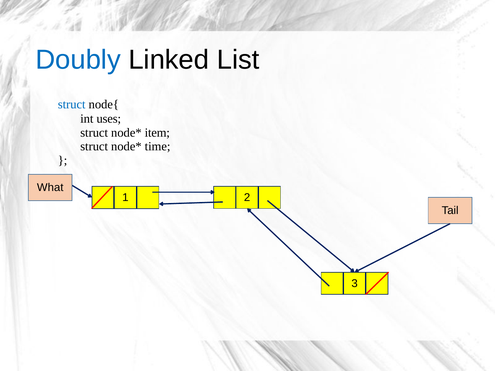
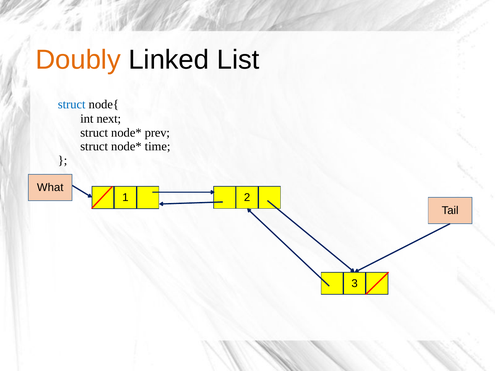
Doubly colour: blue -> orange
uses: uses -> next
item: item -> prev
